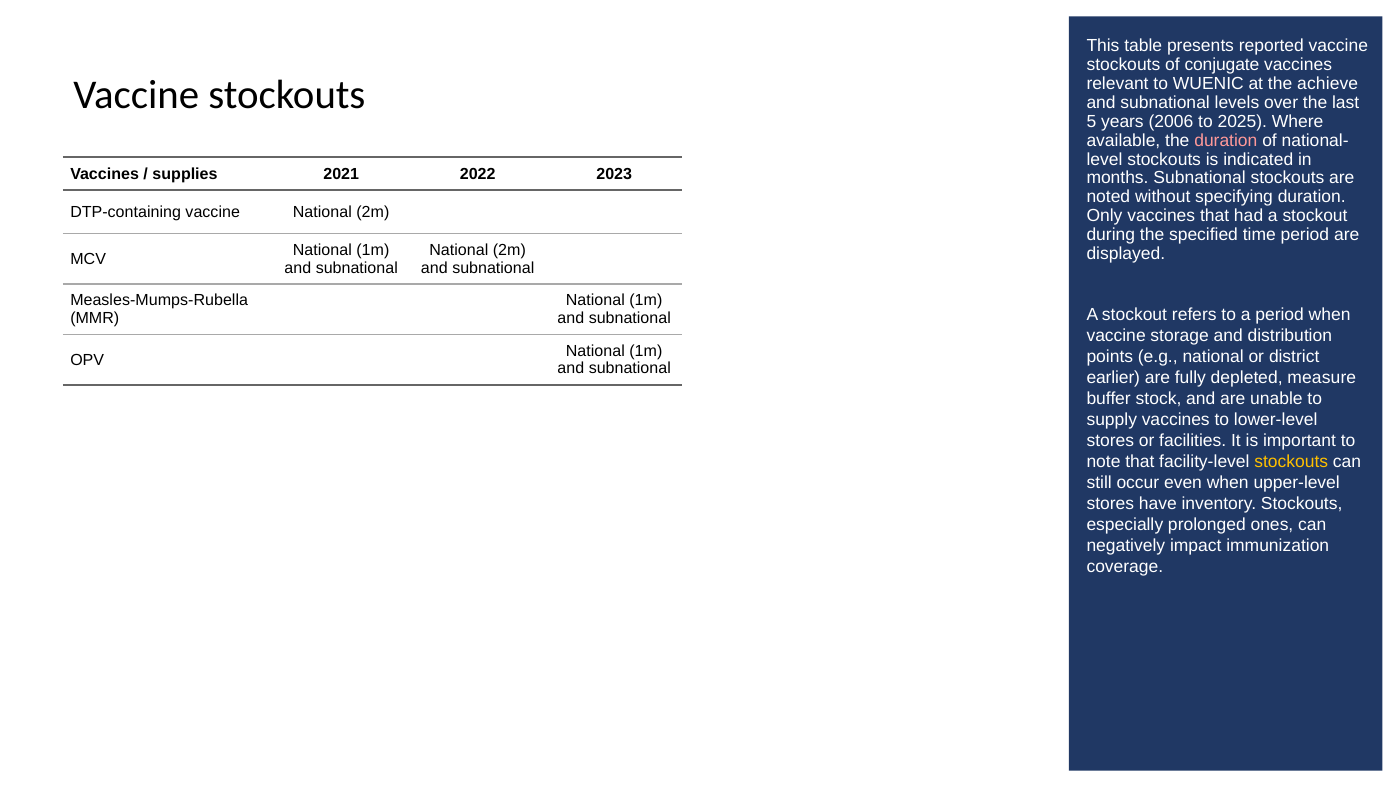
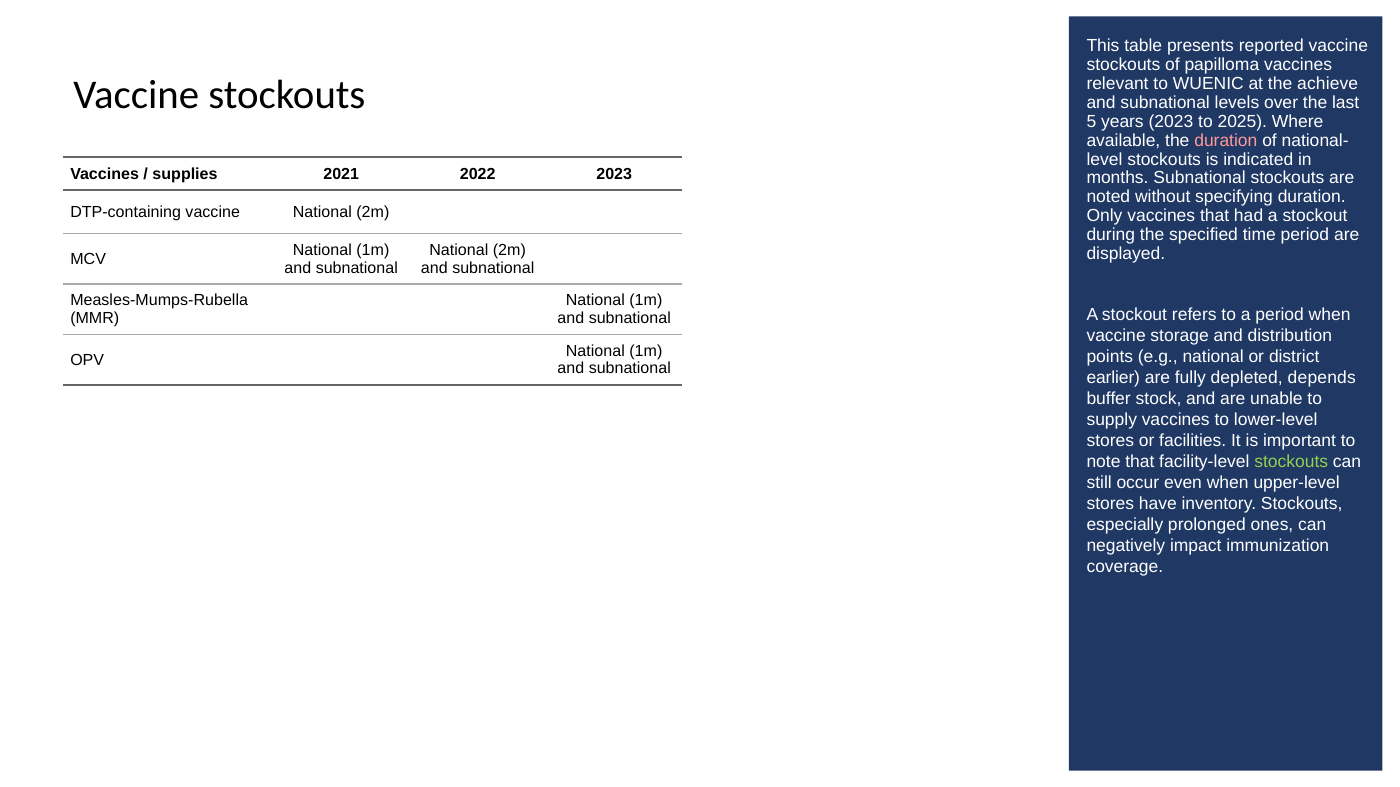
conjugate: conjugate -> papilloma
years 2006: 2006 -> 2023
measure: measure -> depends
stockouts at (1291, 462) colour: yellow -> light green
